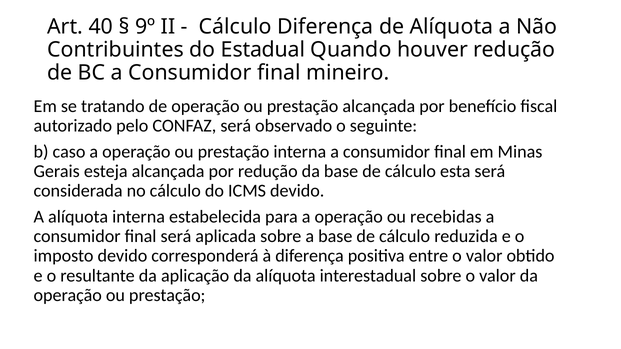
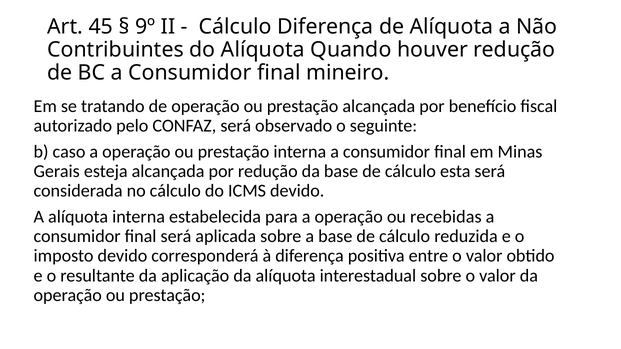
40: 40 -> 45
do Estadual: Estadual -> Alíquota
